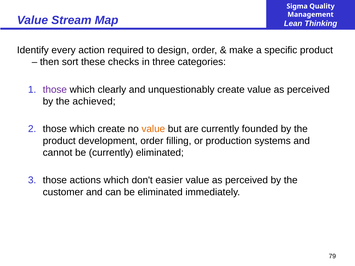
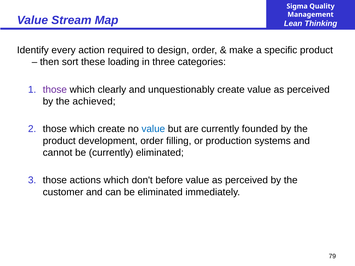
checks: checks -> loading
value at (153, 129) colour: orange -> blue
easier: easier -> before
